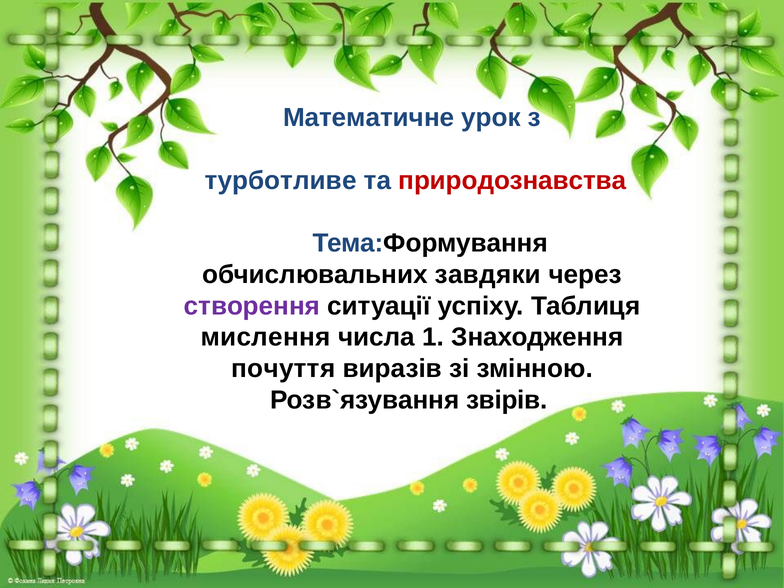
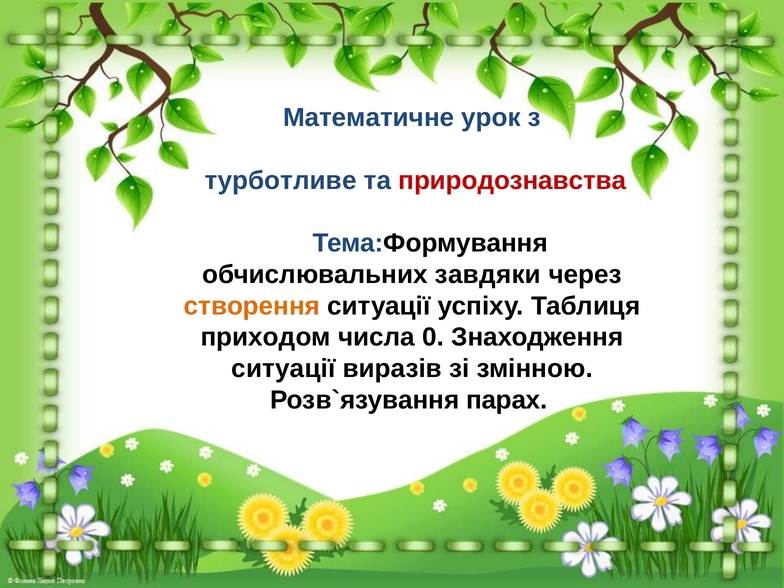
створення colour: purple -> orange
мислення: мислення -> приходом
1: 1 -> 0
почуття at (283, 369): почуття -> ситуації
звірів: звірів -> парах
